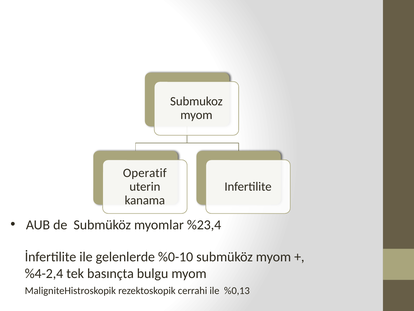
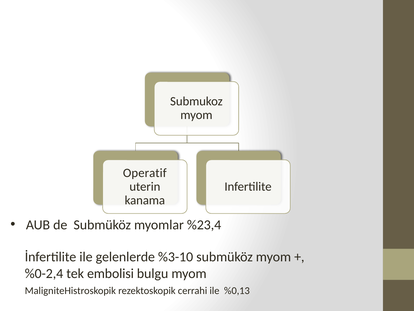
%0-10: %0-10 -> %3-10
%4-2,4: %4-2,4 -> %0-2,4
basınçta: basınçta -> embolisi
